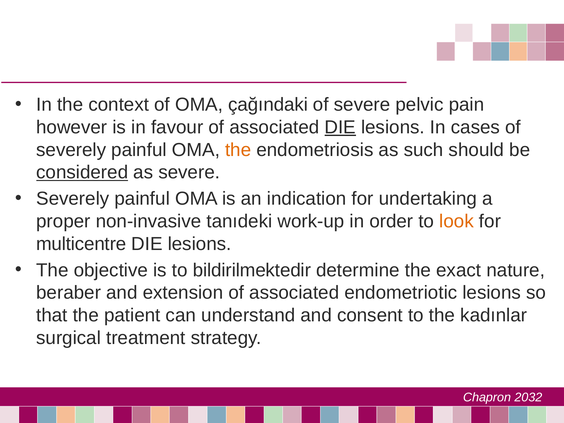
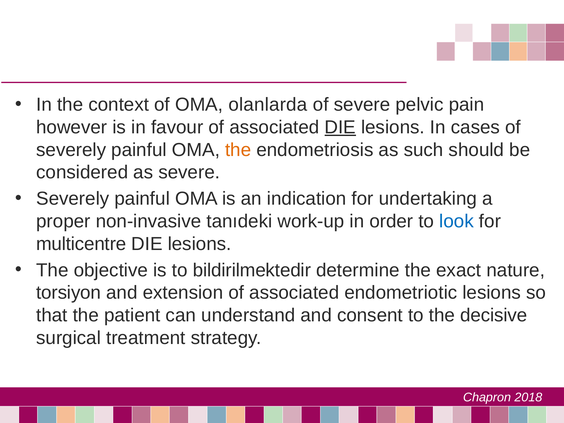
çağındaki: çağındaki -> olanlarda
considered underline: present -> none
look colour: orange -> blue
beraber: beraber -> torsiyon
kadınlar: kadınlar -> decisive
2032: 2032 -> 2018
